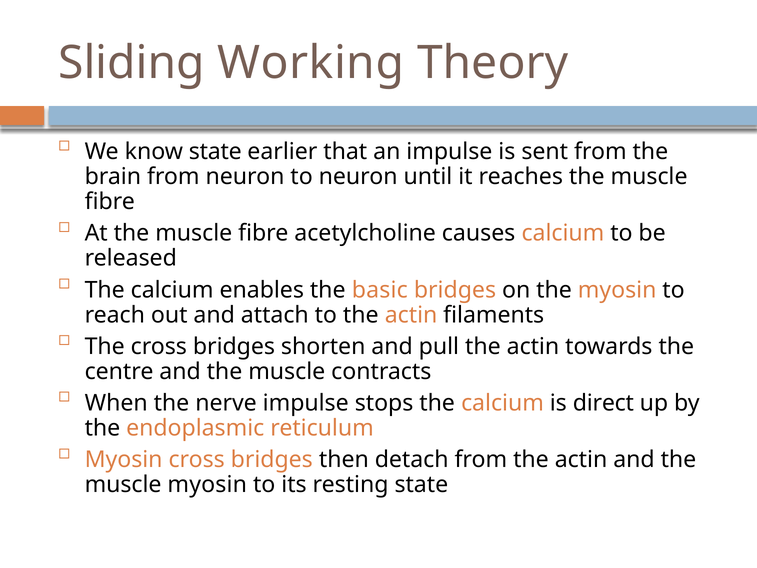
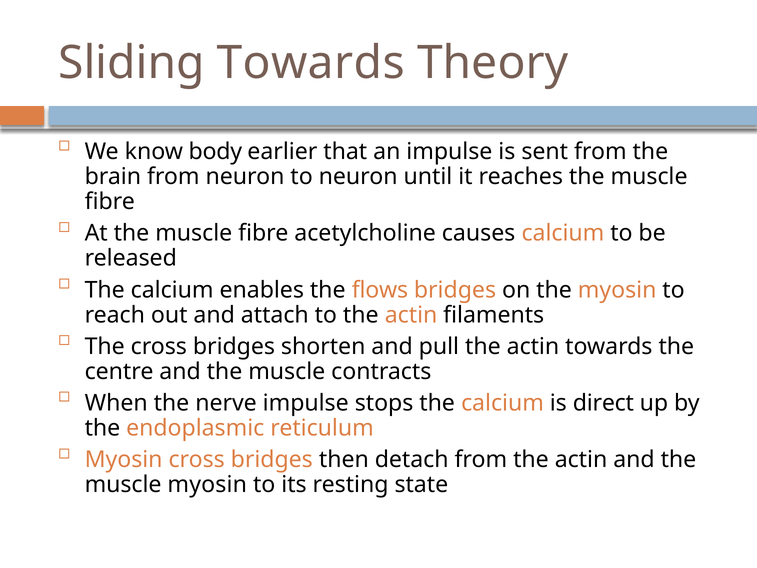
Sliding Working: Working -> Towards
know state: state -> body
basic: basic -> flows
